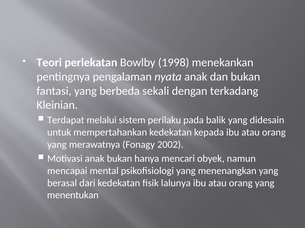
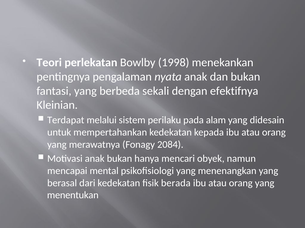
terkadang: terkadang -> efektifnya
balik: balik -> alam
2002: 2002 -> 2084
lalunya: lalunya -> berada
